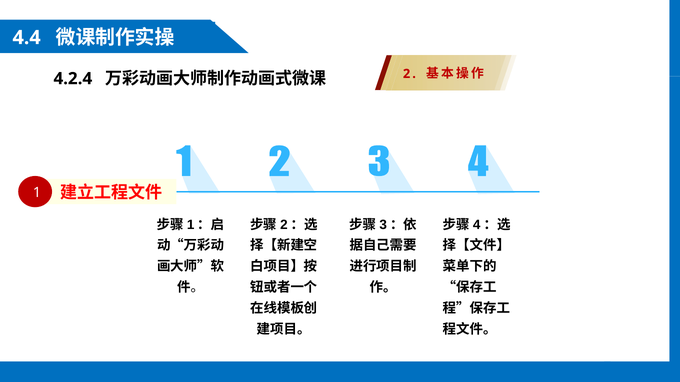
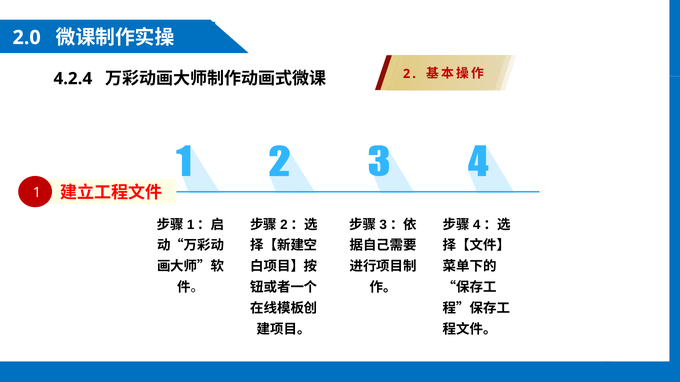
4.4: 4.4 -> 2.0
